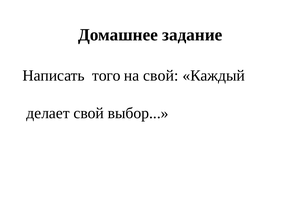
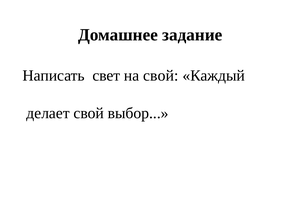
того: того -> свет
